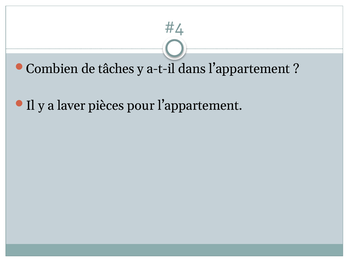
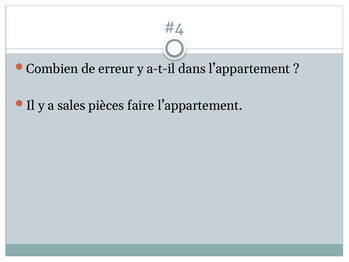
tâches: tâches -> erreur
laver: laver -> sales
pour: pour -> faire
